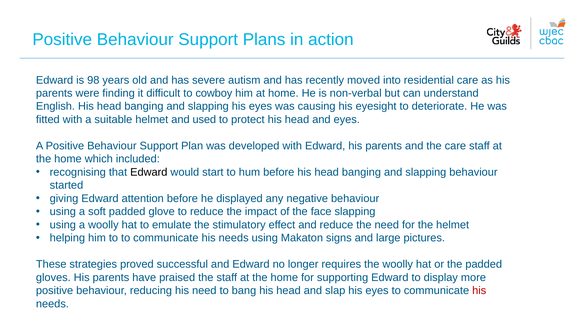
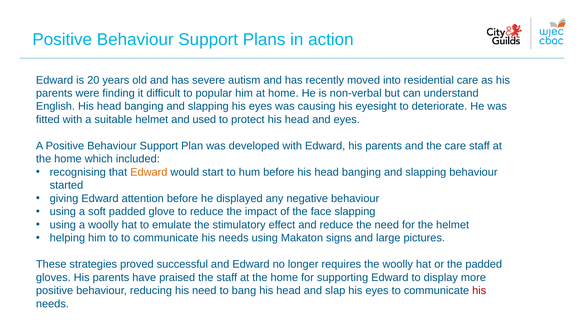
98: 98 -> 20
cowboy: cowboy -> popular
Edward at (149, 173) colour: black -> orange
